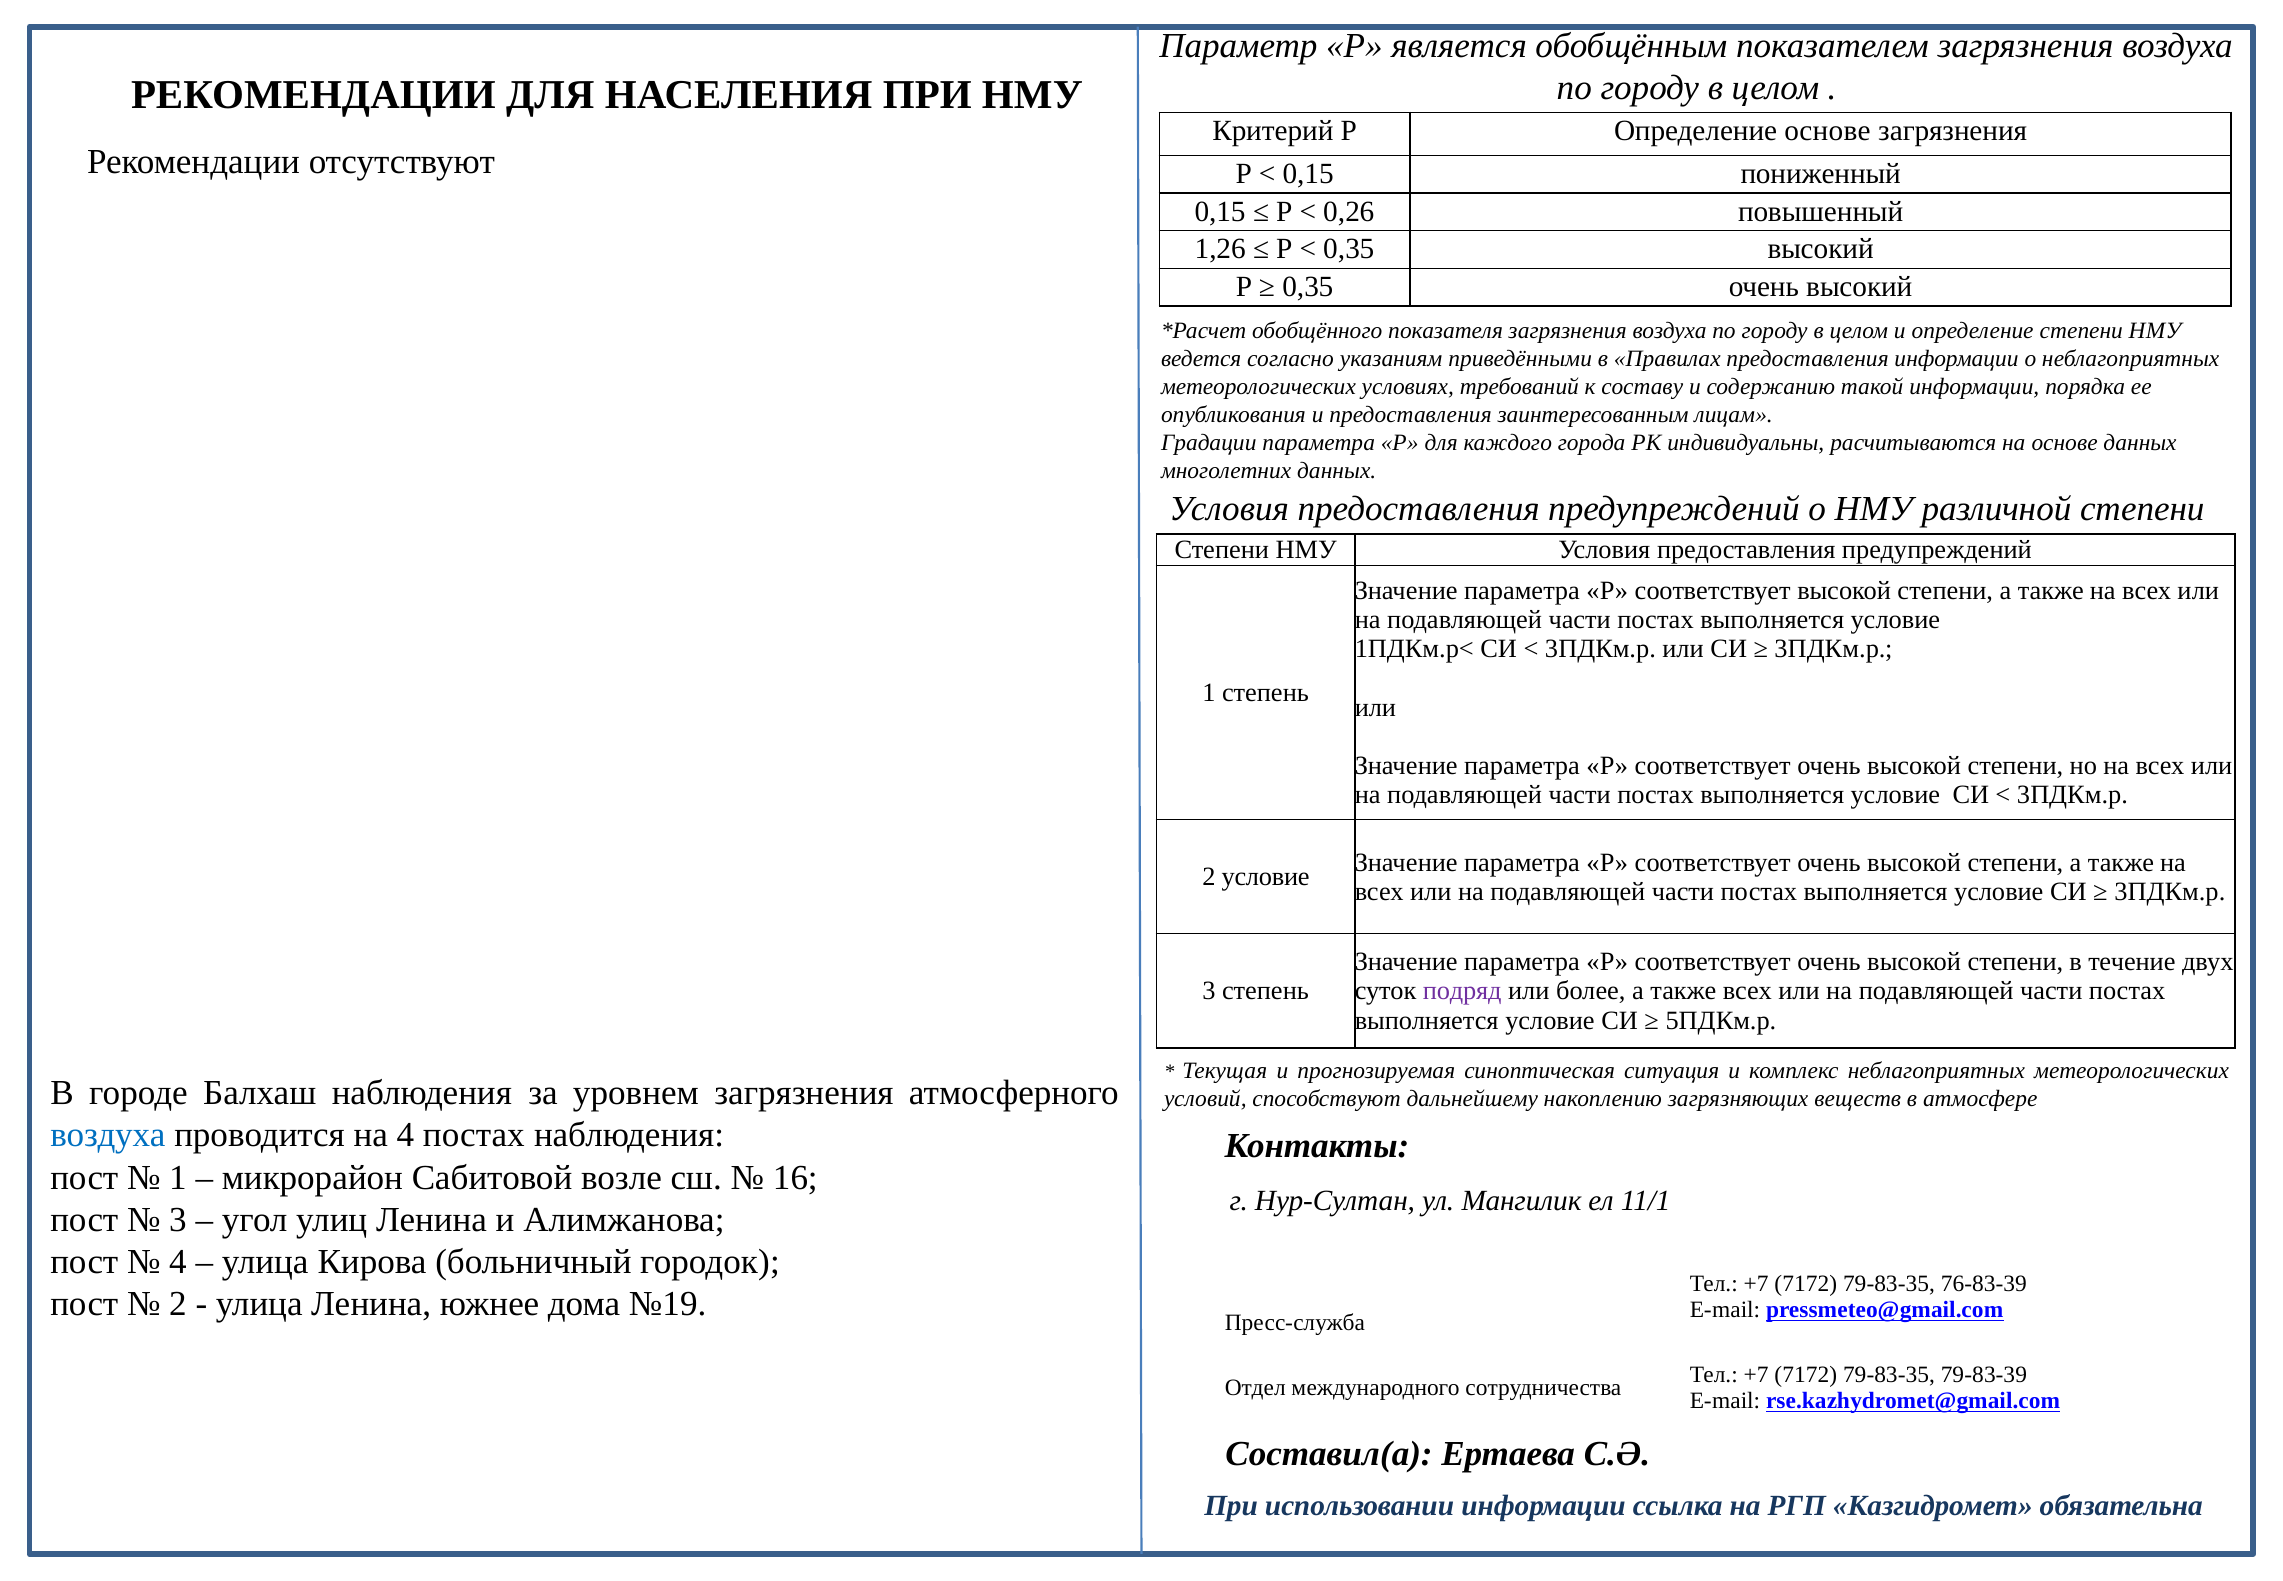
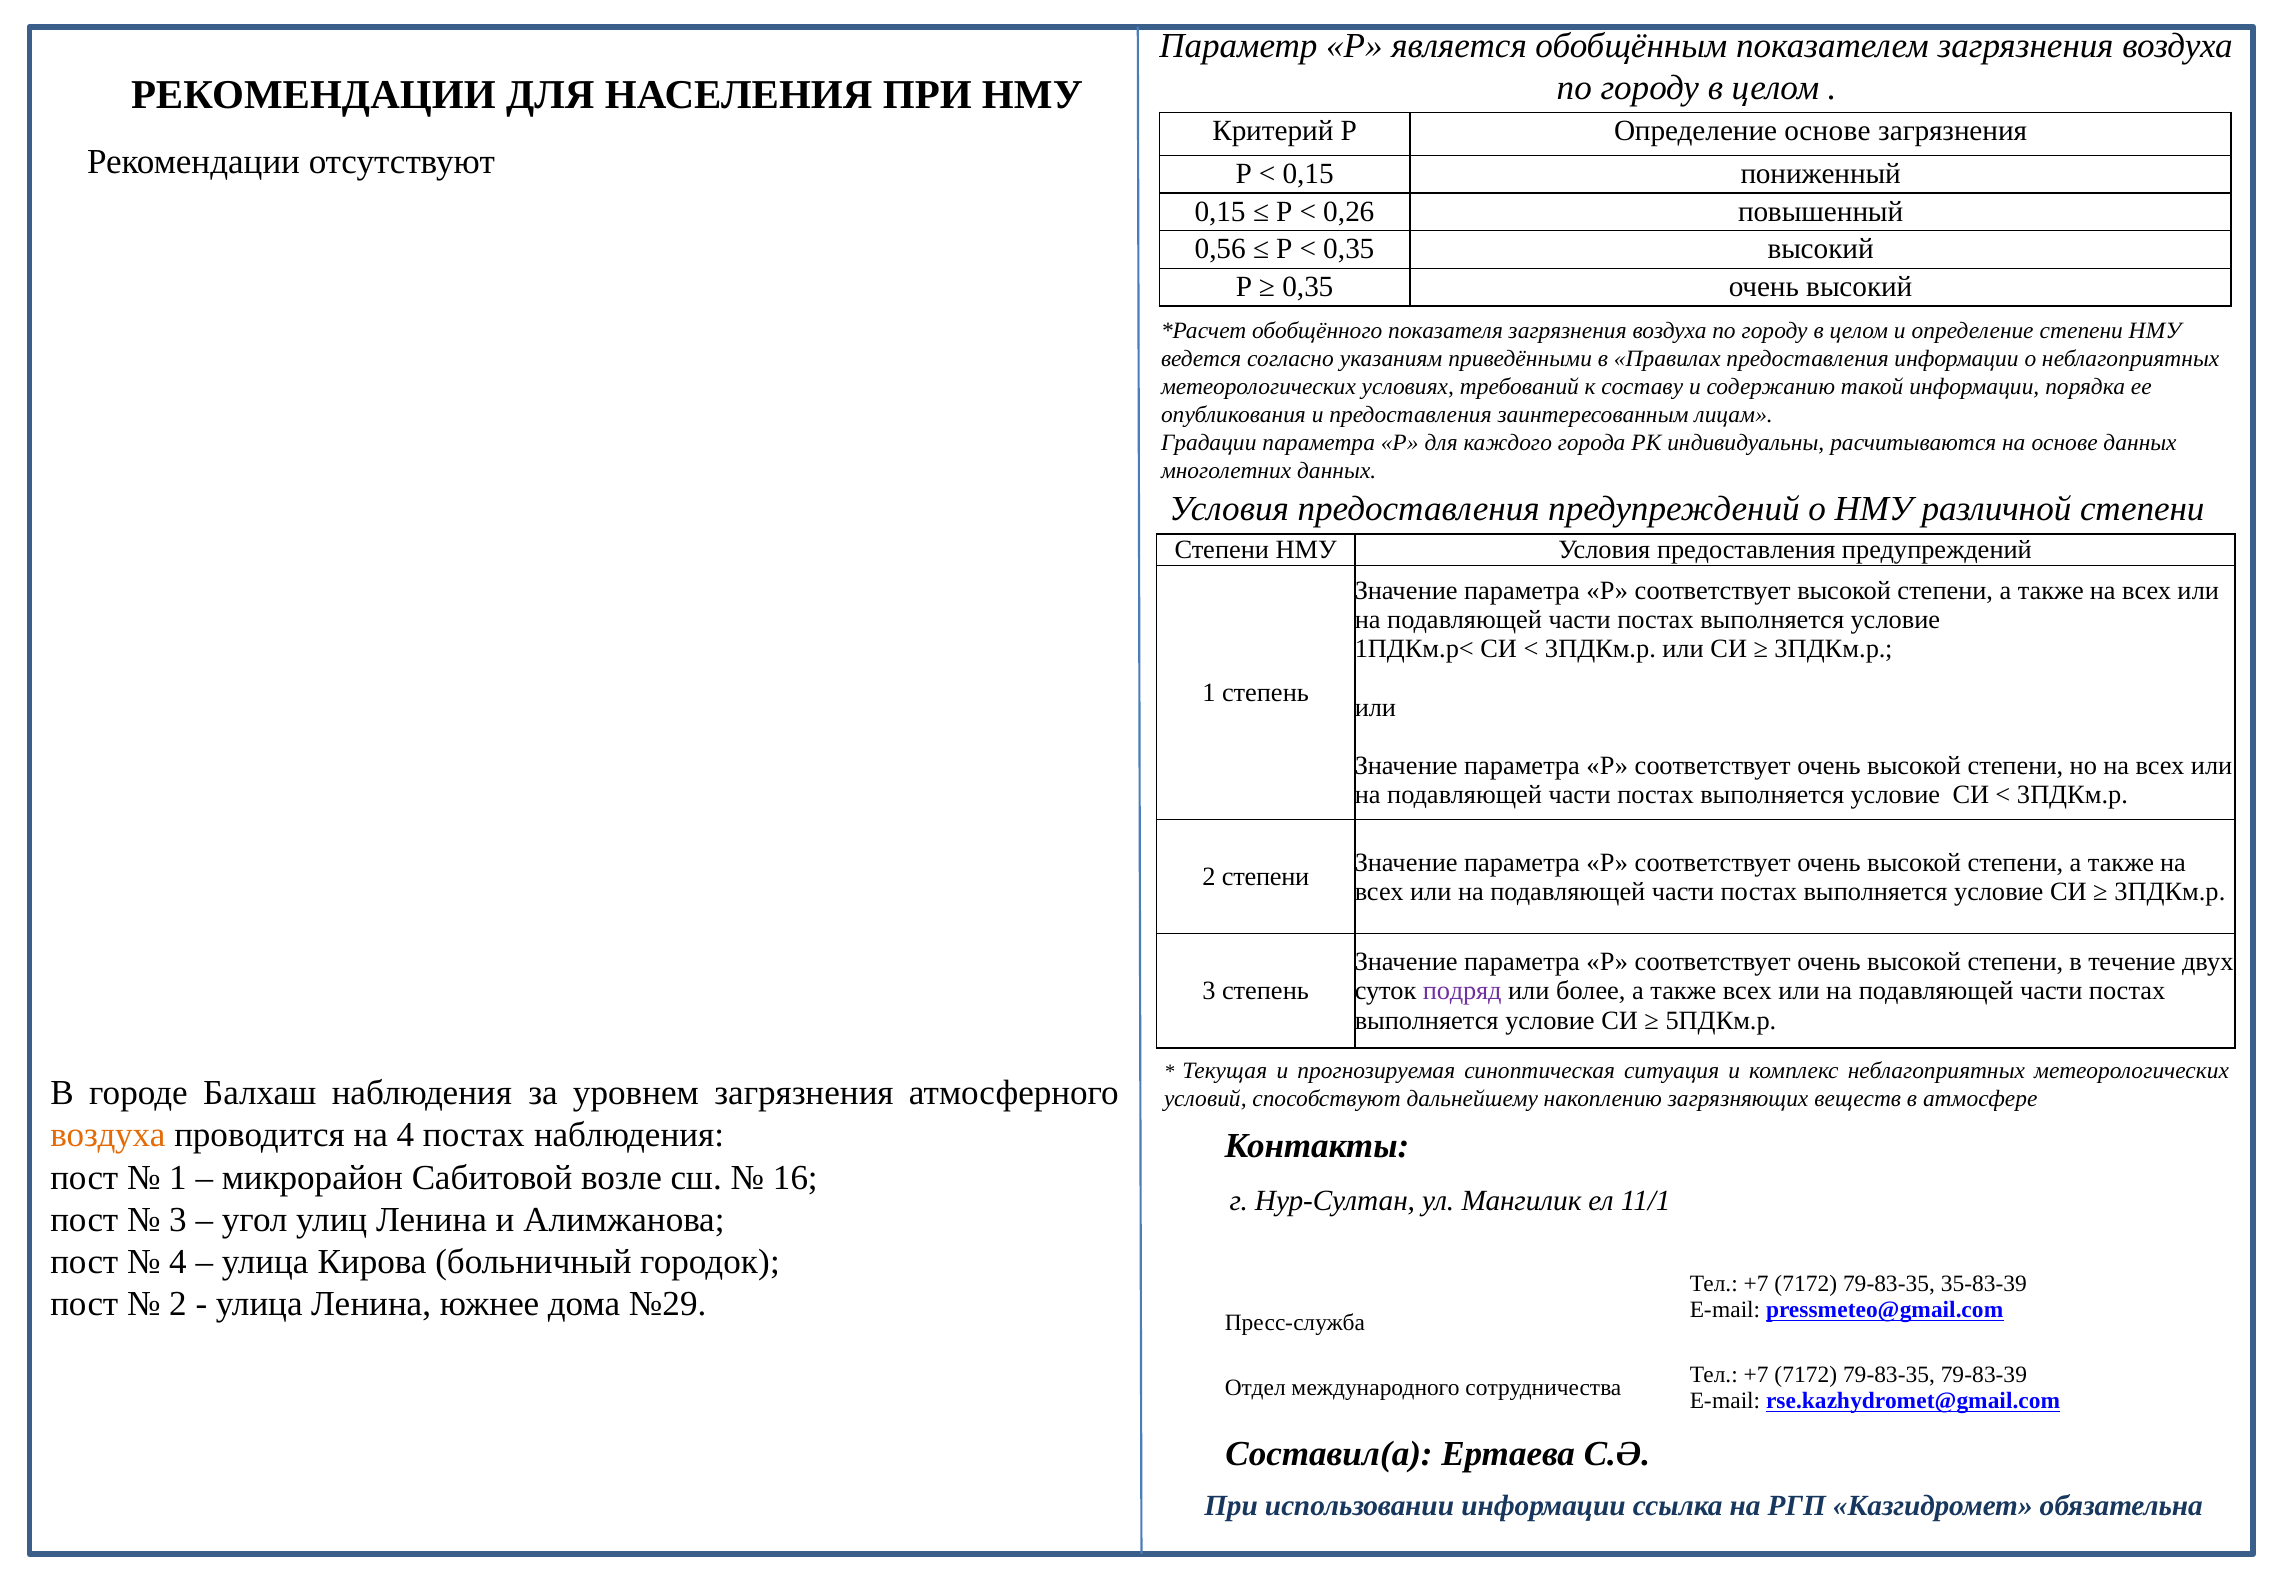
1,26: 1,26 -> 0,56
2 условие: условие -> степени
воздуха at (108, 1135) colour: blue -> orange
76-83-39: 76-83-39 -> 35-83-39
№19: №19 -> №29
